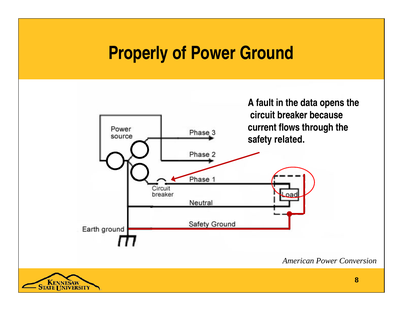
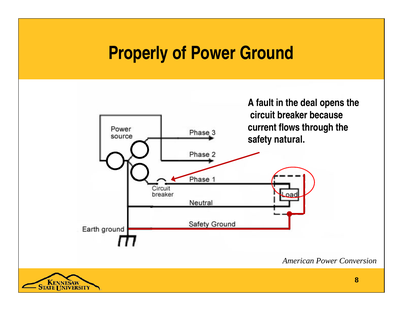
data: data -> deal
related: related -> natural
